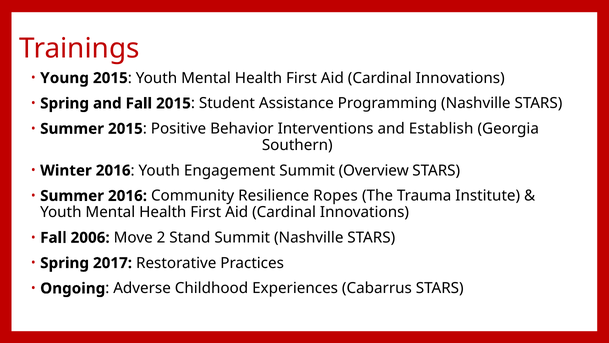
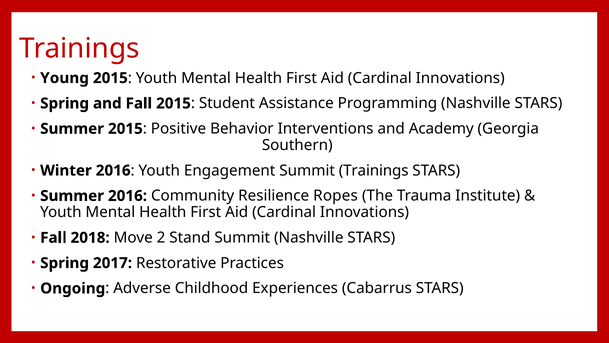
Establish: Establish -> Academy
Summit Overview: Overview -> Trainings
2006: 2006 -> 2018
